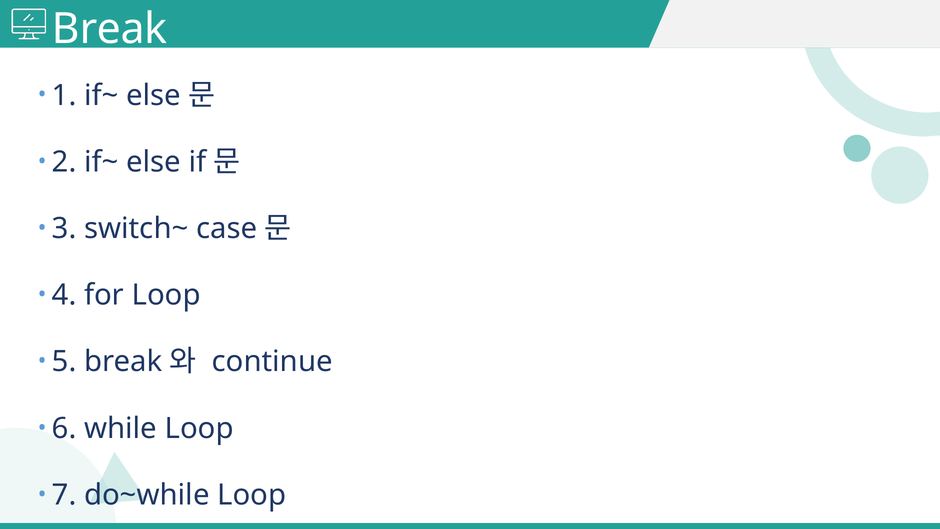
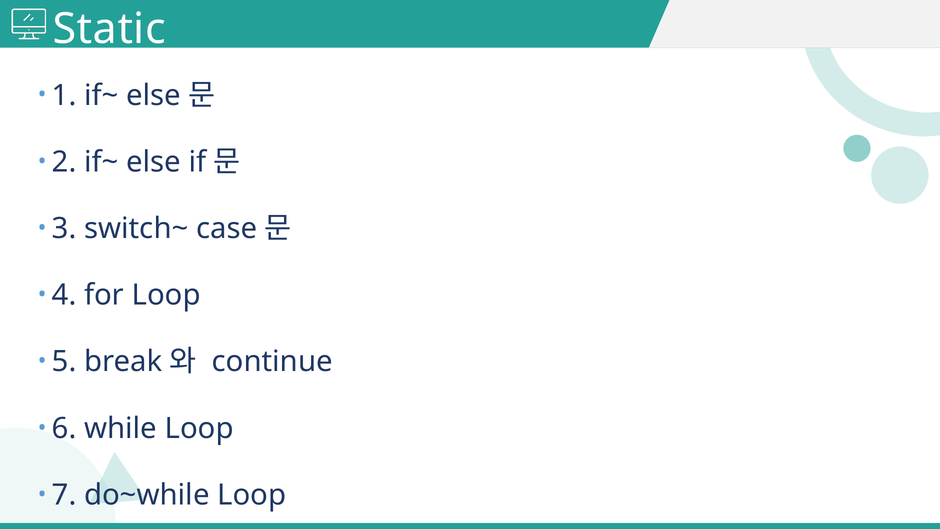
Break at (110, 29): Break -> Static
